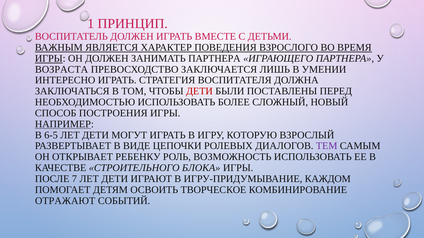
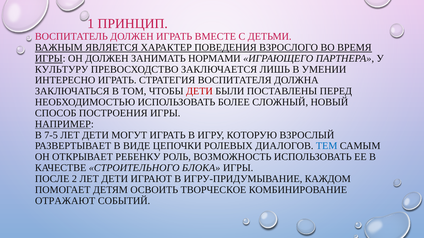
ЗАНИМАТЬ ПАРТНЕРА: ПАРТНЕРА -> НОРМАМИ
ВОЗРАСТА: ВОЗРАСТА -> КУЛЬТУРУ
6-5: 6-5 -> 7-5
ТЕМ colour: purple -> blue
7: 7 -> 2
